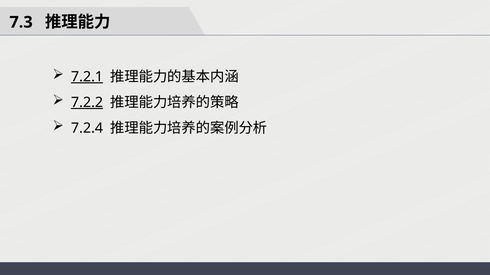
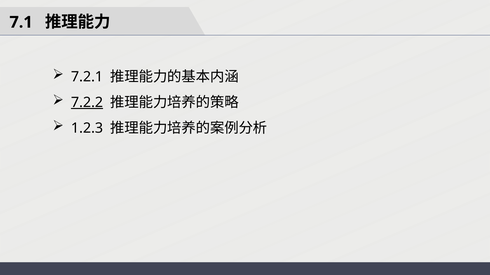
7.3: 7.3 -> 7.1
7.2.1 underline: present -> none
7.2.4: 7.2.4 -> 1.2.3
